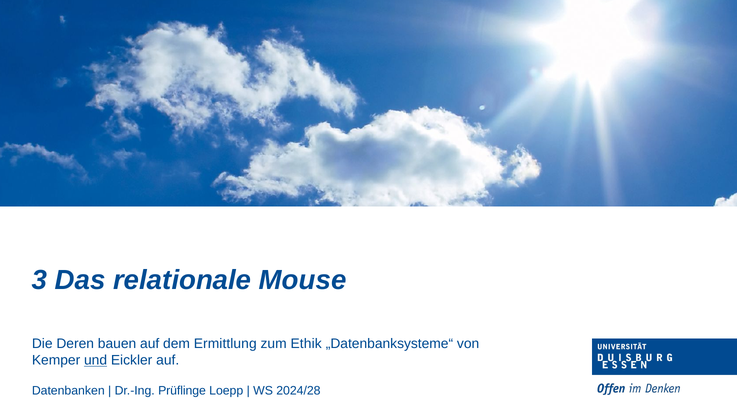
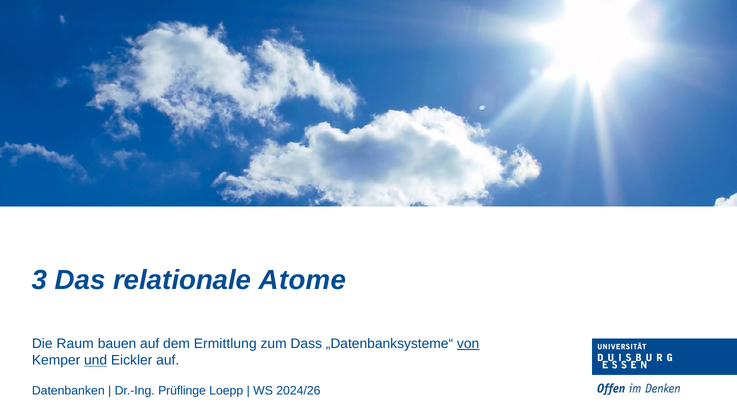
Mouse: Mouse -> Atome
Deren: Deren -> Raum
Ethik: Ethik -> Dass
von underline: none -> present
2024/28: 2024/28 -> 2024/26
